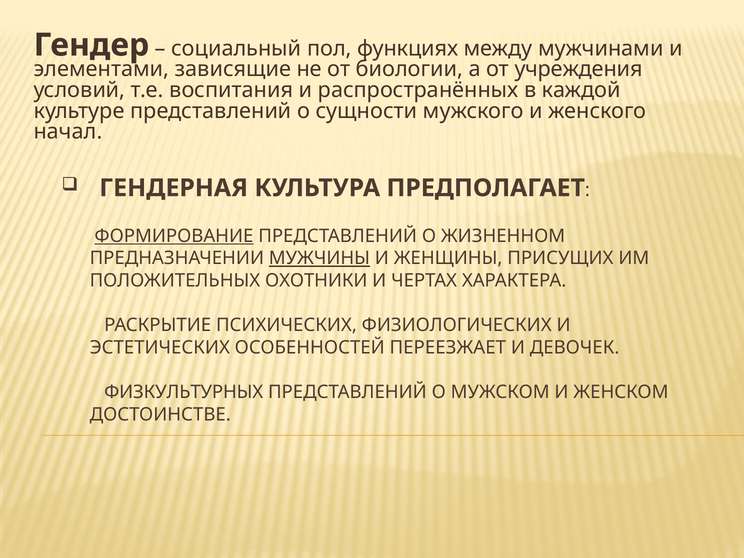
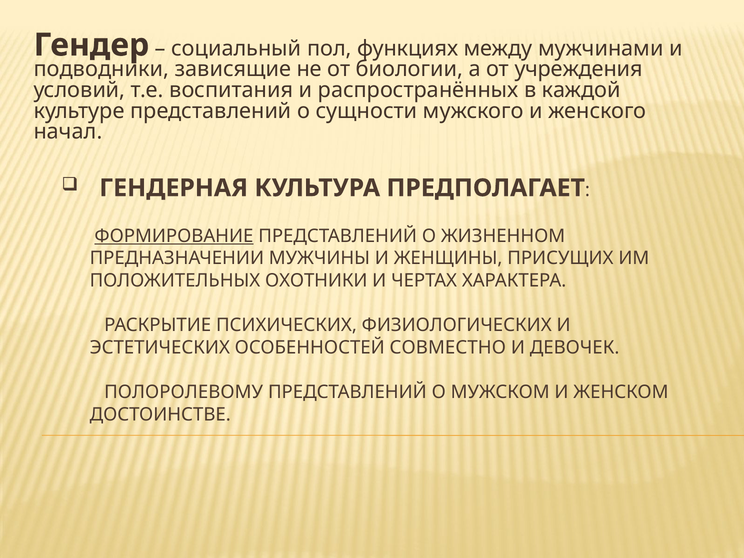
элементами: элементами -> подводники
МУЖЧИНЫ underline: present -> none
ПЕРЕЕЗЖАЕТ: ПЕРЕЕЗЖАЕТ -> СОВМЕСТНО
ФИЗКУЛЬТУРНЫХ: ФИЗКУЛЬТУРНЫХ -> ПОЛОРОЛЕВОМУ
